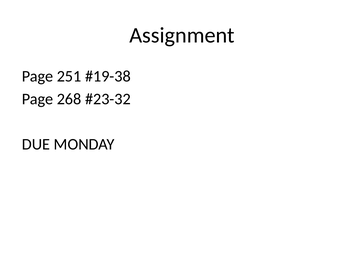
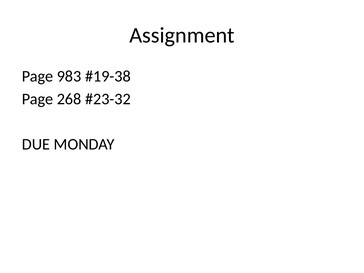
251: 251 -> 983
